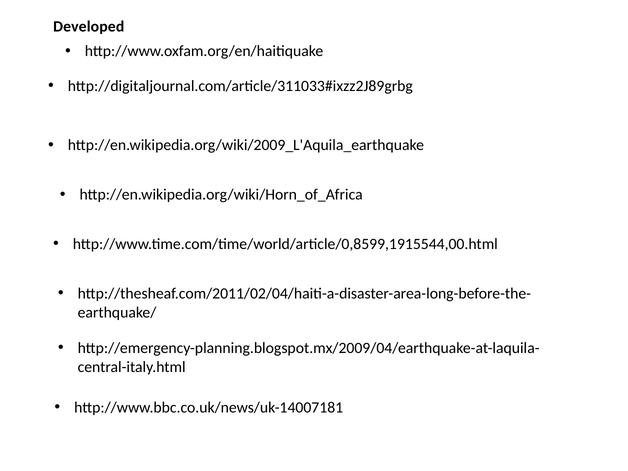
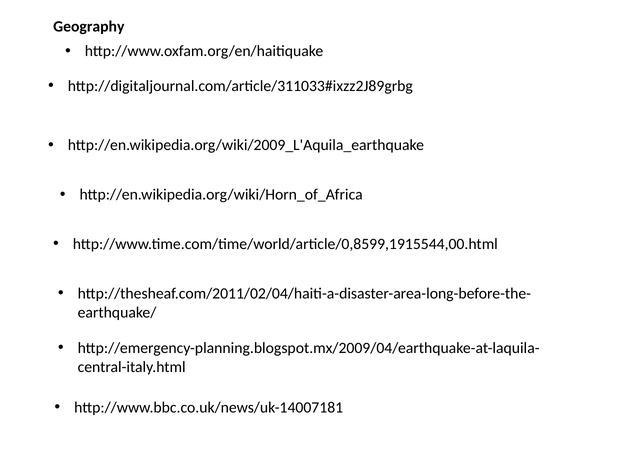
Developed: Developed -> Geography
